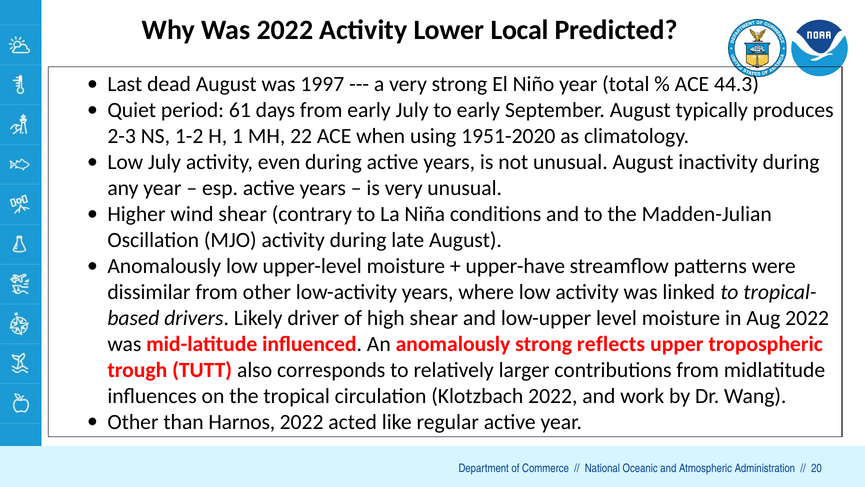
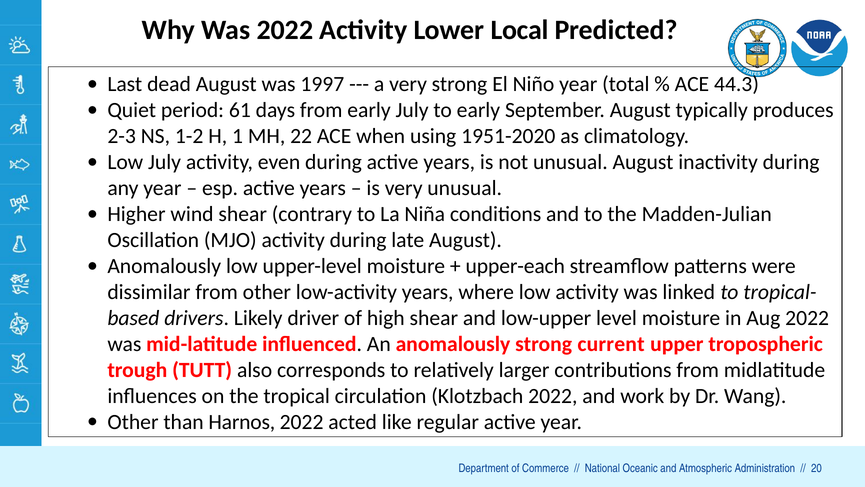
upper-have: upper-have -> upper-each
reflects: reflects -> current
